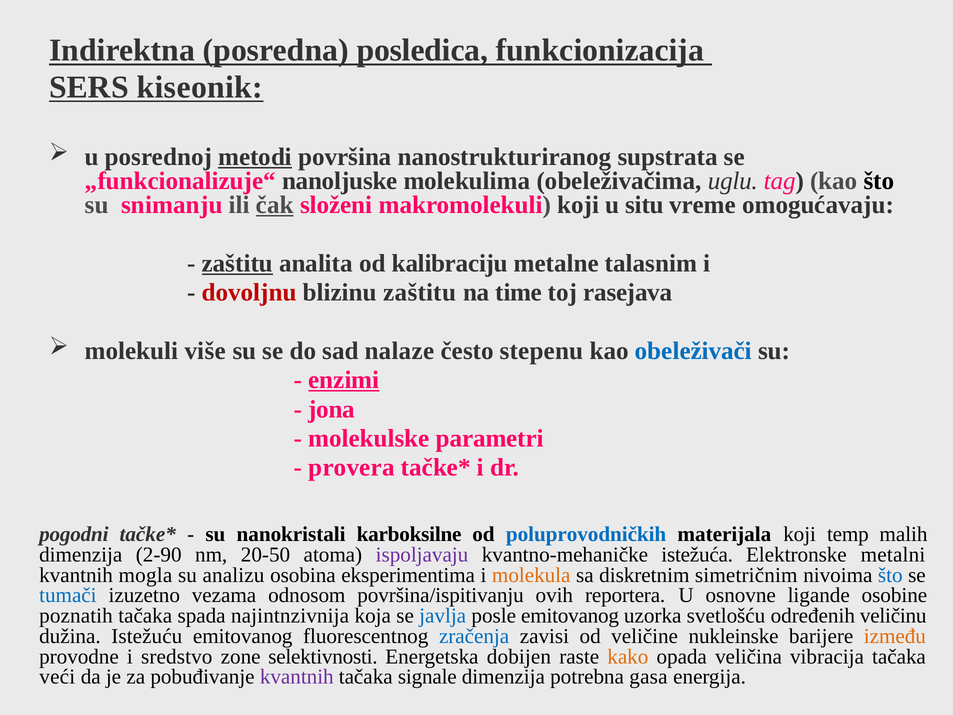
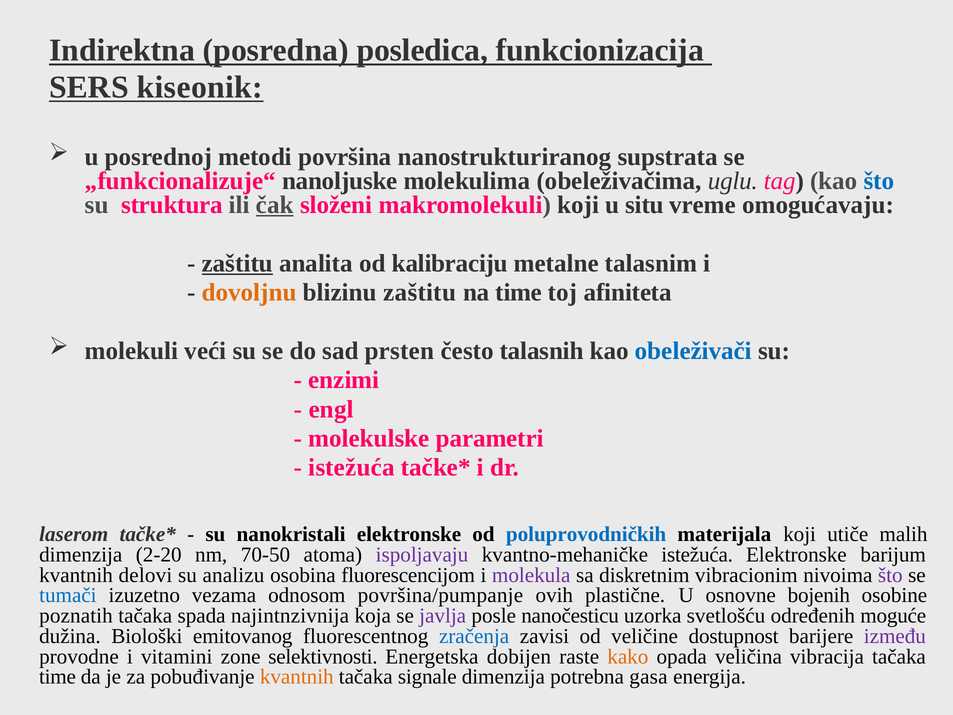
metodi underline: present -> none
što at (879, 181) colour: black -> blue
snimanju: snimanju -> struktura
dovoljnu colour: red -> orange
rasejava: rasejava -> afiniteta
više: više -> veći
nalaze: nalaze -> prsten
stepenu: stepenu -> talasnih
enzimi underline: present -> none
jona: jona -> engl
provera at (351, 467): provera -> istežuća
pogodni: pogodni -> laserom
nanokristali karboksilne: karboksilne -> elektronske
temp: temp -> utiče
2-90: 2-90 -> 2-20
20-50: 20-50 -> 70-50
metalni: metalni -> barijum
mogla: mogla -> delovi
eksperimentima: eksperimentima -> fluorescencijom
molekula colour: orange -> purple
simetričnim: simetričnim -> vibracionim
što at (890, 575) colour: blue -> purple
površina/ispitivanju: površina/ispitivanju -> površina/pumpanje
reportera: reportera -> plastične
ligande: ligande -> bojenih
javlja colour: blue -> purple
posle emitovanog: emitovanog -> nanočesticu
veličinu: veličinu -> moguće
Istežuću: Istežuću -> Biološki
nukleinske: nukleinske -> dostupnost
između colour: orange -> purple
sredstvo: sredstvo -> vitamini
veći at (57, 677): veći -> time
kvantnih at (297, 677) colour: purple -> orange
